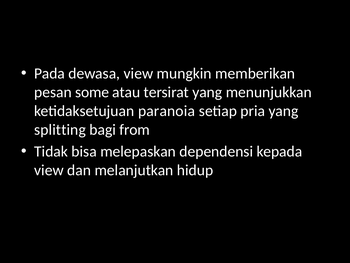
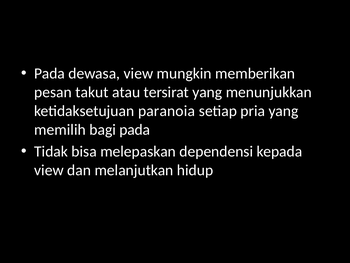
some: some -> takut
splitting: splitting -> memilih
bagi from: from -> pada
